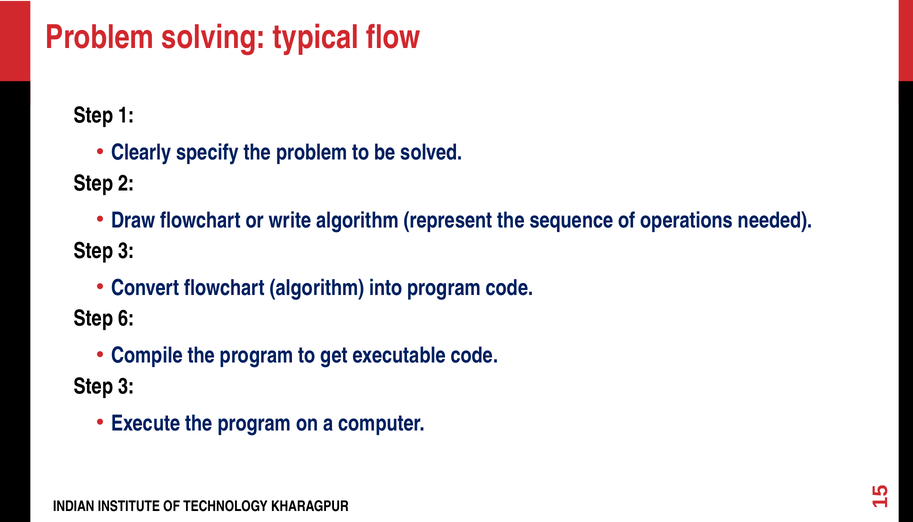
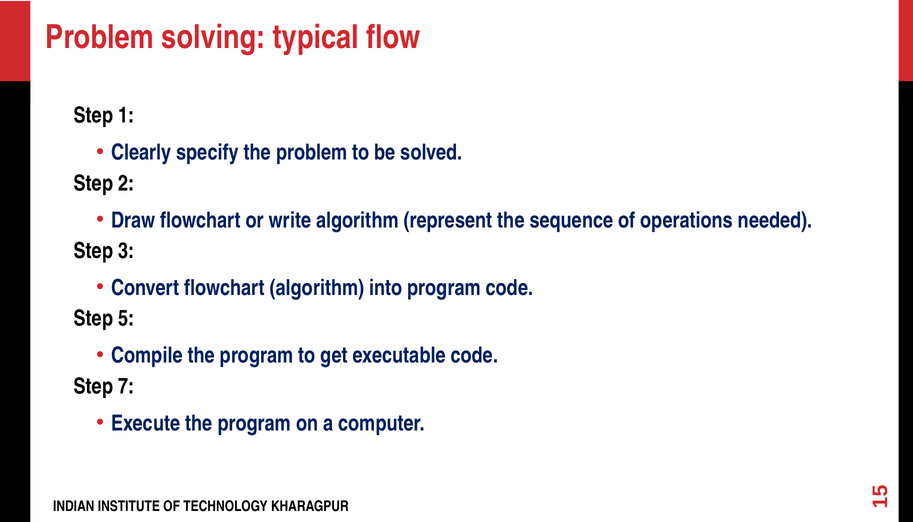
Step 6: 6 -> 5
3 at (126, 386): 3 -> 7
